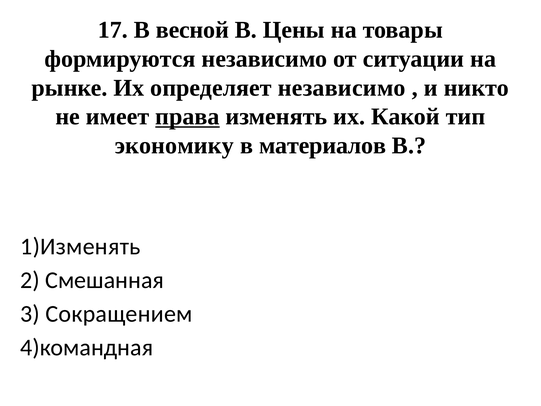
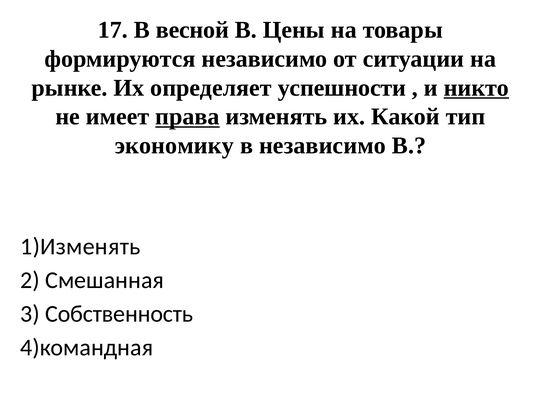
определяет независимо: независимо -> успешности
никто underline: none -> present
в материалов: материалов -> независимо
Сокращением: Сокращением -> Собственность
